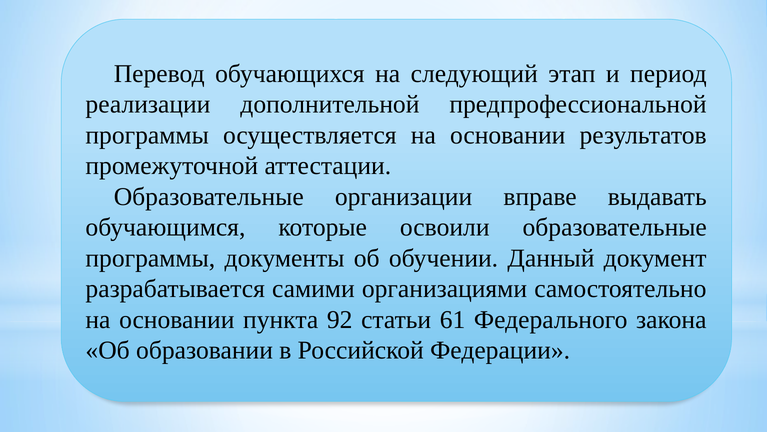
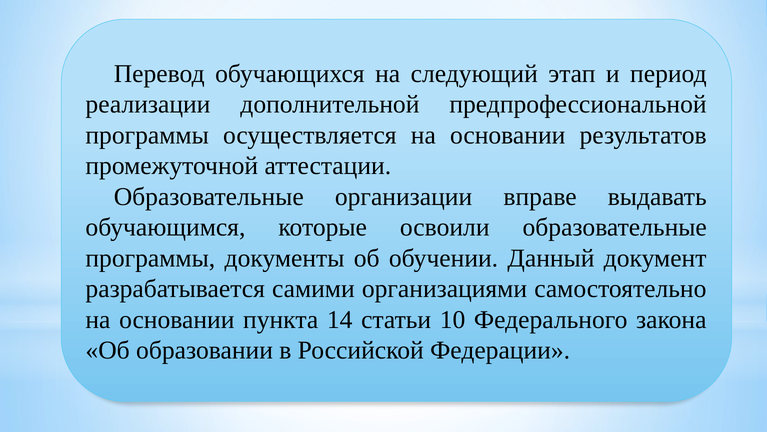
92: 92 -> 14
61: 61 -> 10
